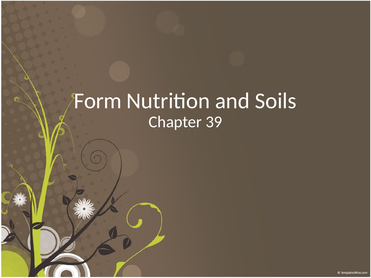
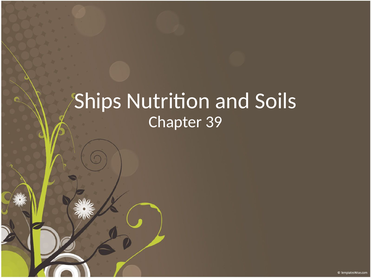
Form: Form -> Ships
